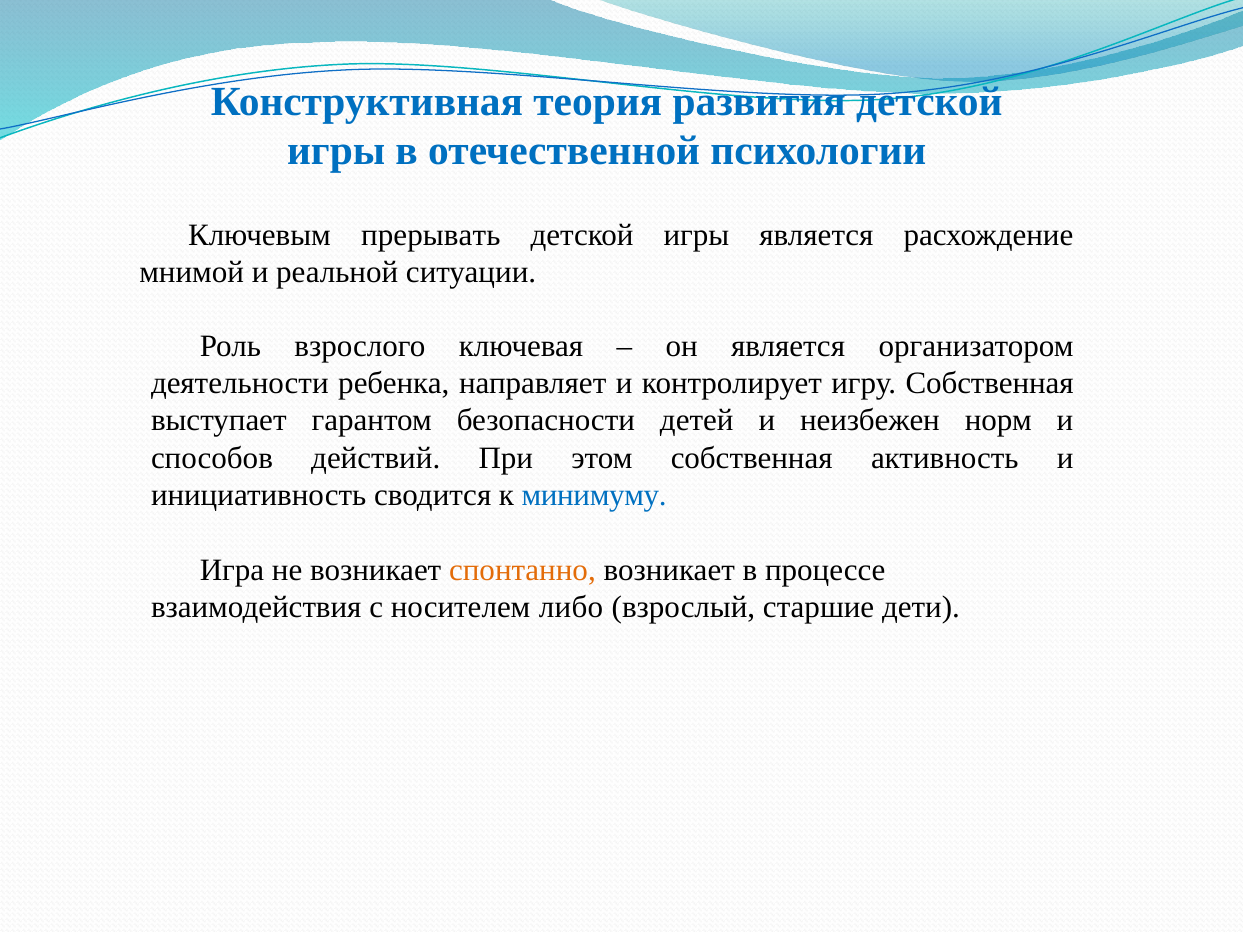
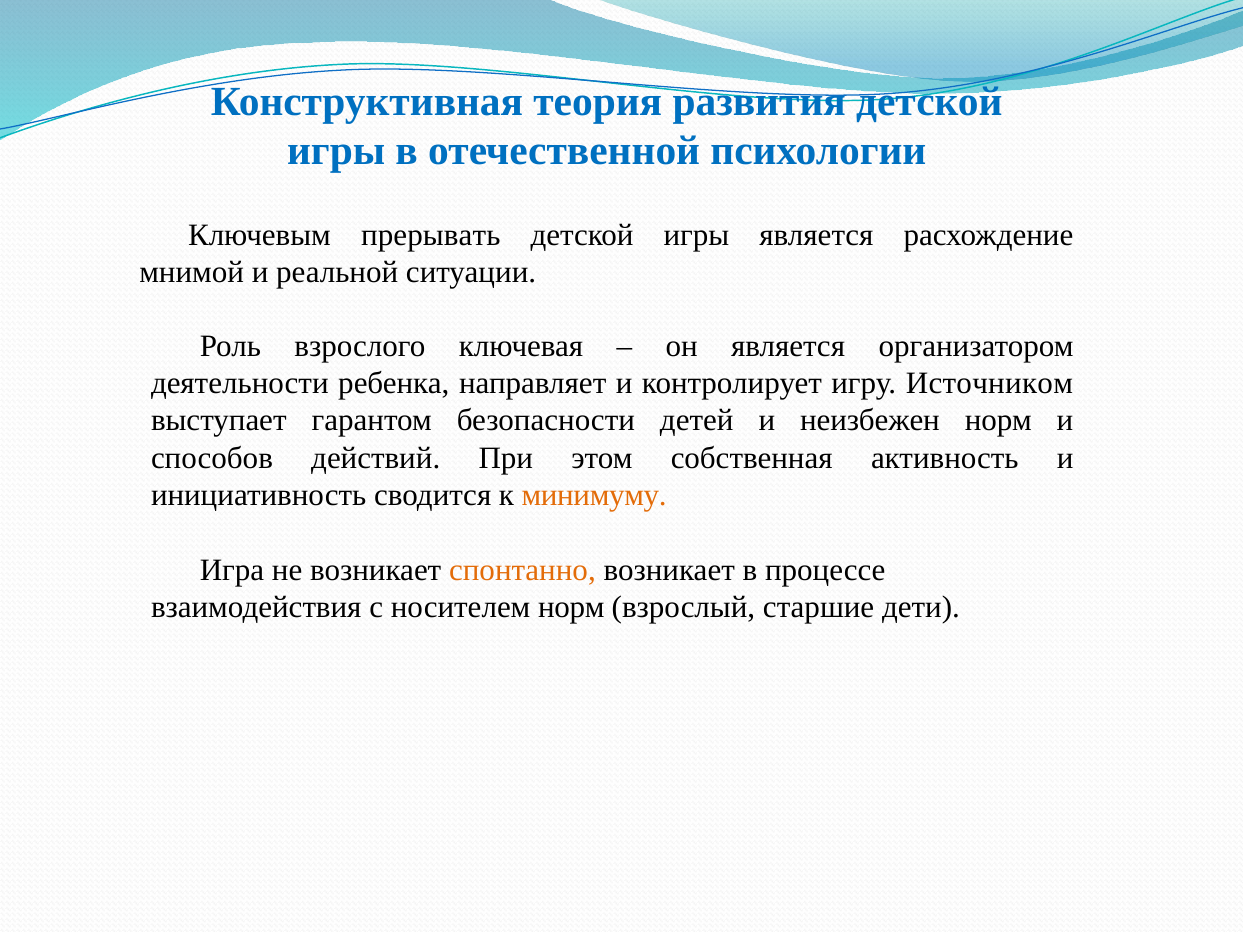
игру Собственная: Собственная -> Источником
минимуму colour: blue -> orange
носителем либо: либо -> норм
